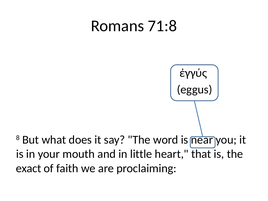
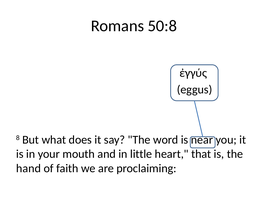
71:8: 71:8 -> 50:8
exact: exact -> hand
